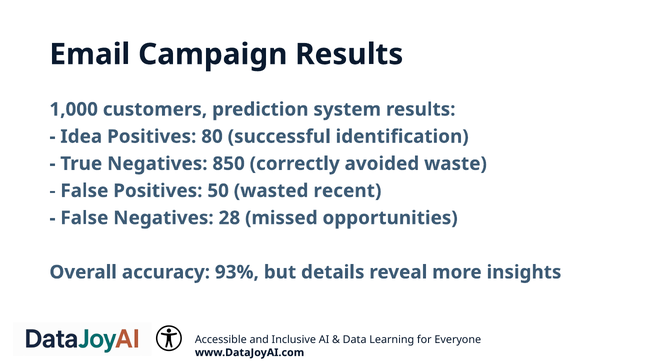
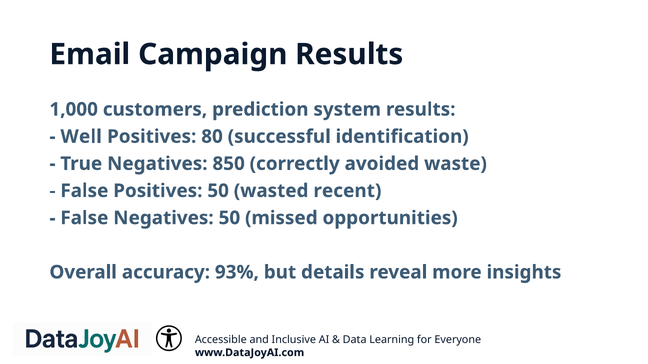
Idea: Idea -> Well
Negatives 28: 28 -> 50
